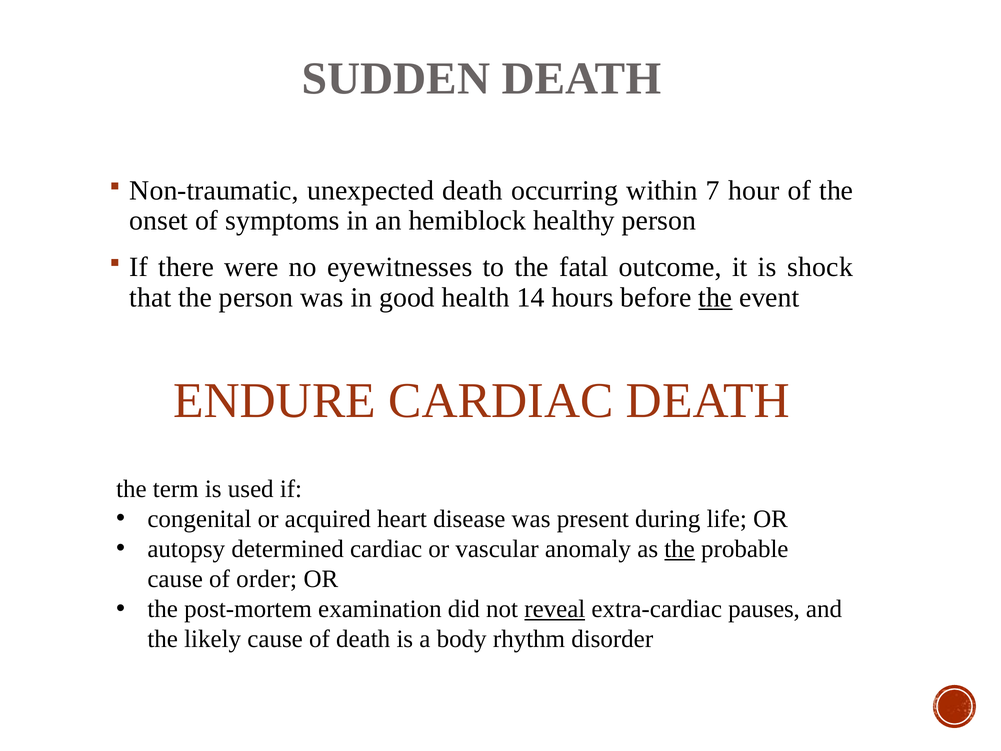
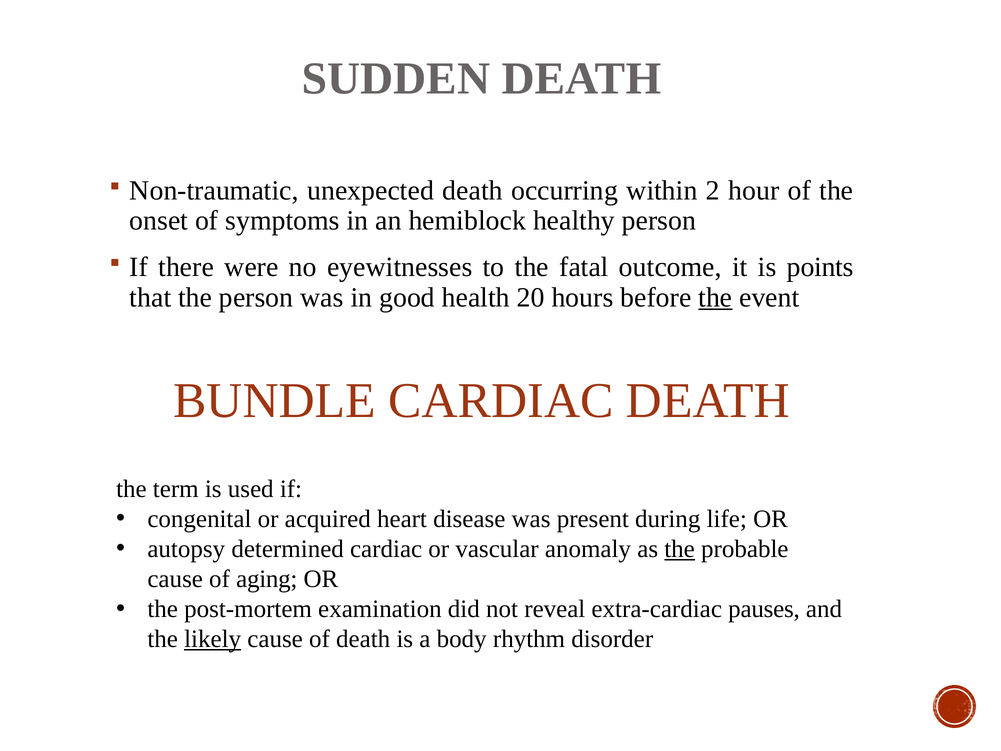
7: 7 -> 2
shock: shock -> points
14: 14 -> 20
ENDURE: ENDURE -> BUNDLE
order: order -> aging
reveal underline: present -> none
likely underline: none -> present
